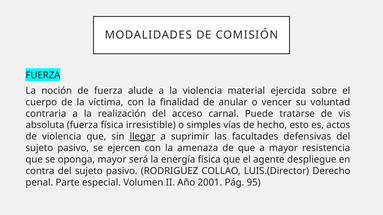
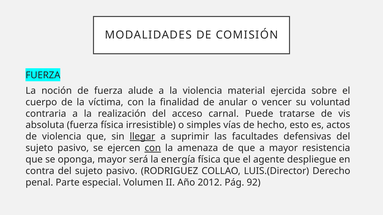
con at (153, 148) underline: none -> present
2001: 2001 -> 2012
95: 95 -> 92
